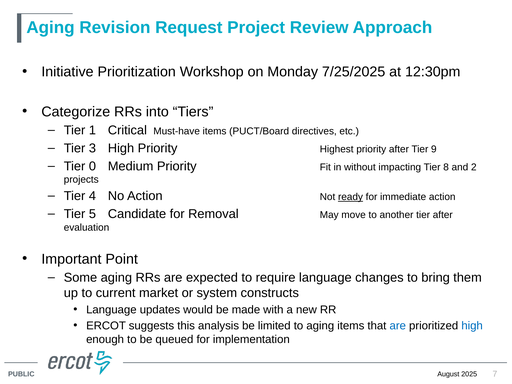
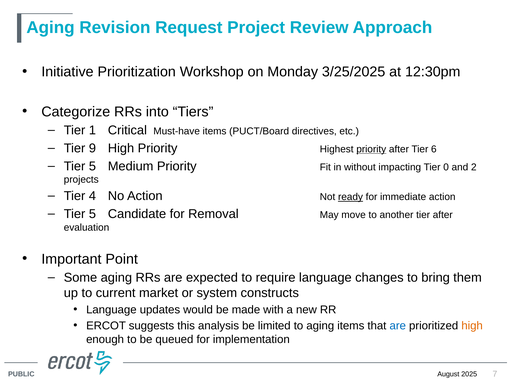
7/25/2025: 7/25/2025 -> 3/25/2025
3: 3 -> 9
priority at (371, 149) underline: none -> present
9: 9 -> 6
0 at (92, 166): 0 -> 5
8: 8 -> 0
high at (472, 326) colour: blue -> orange
